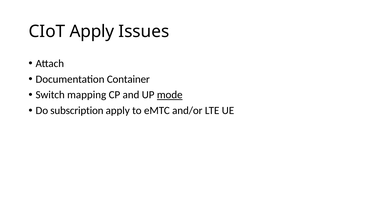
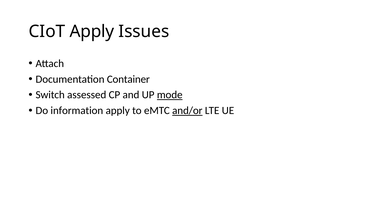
mapping: mapping -> assessed
subscription: subscription -> information
and/or underline: none -> present
